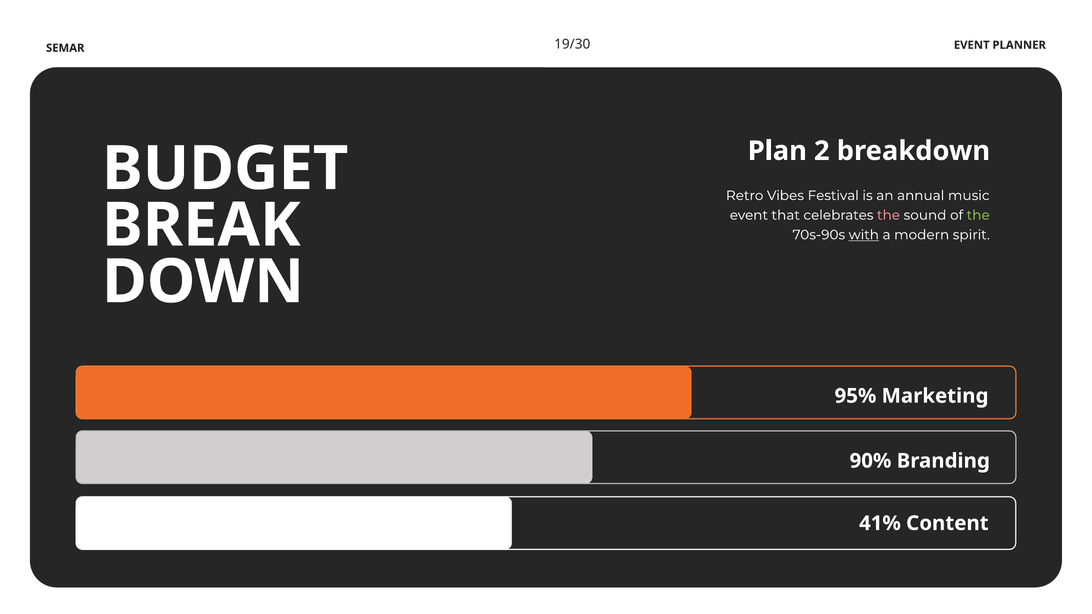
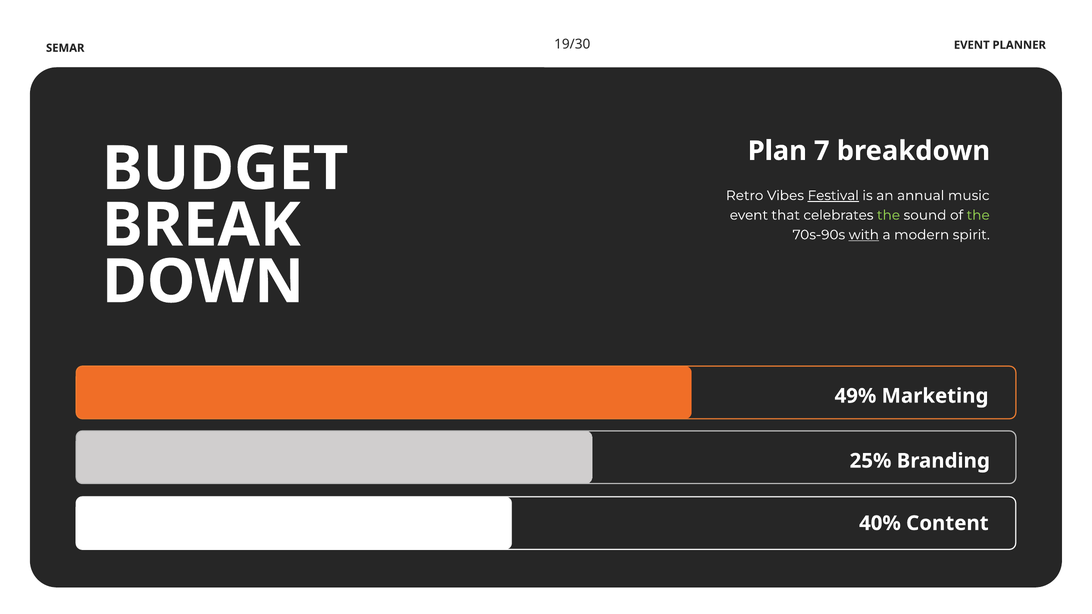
2: 2 -> 7
Festival underline: none -> present
the at (889, 215) colour: pink -> light green
95%: 95% -> 49%
90%: 90% -> 25%
41%: 41% -> 40%
